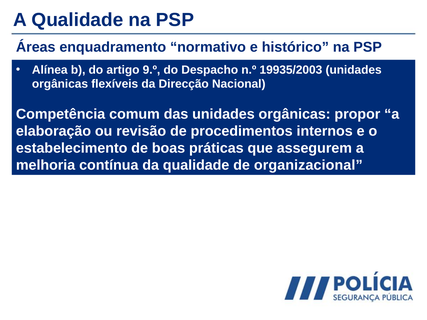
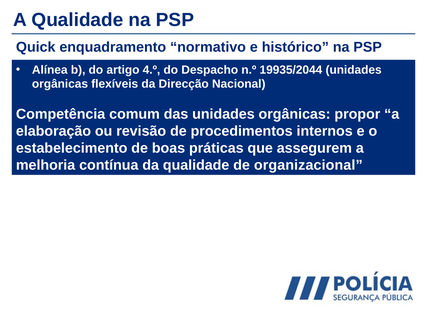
Áreas: Áreas -> Quick
9.º: 9.º -> 4.º
19935/2003: 19935/2003 -> 19935/2044
